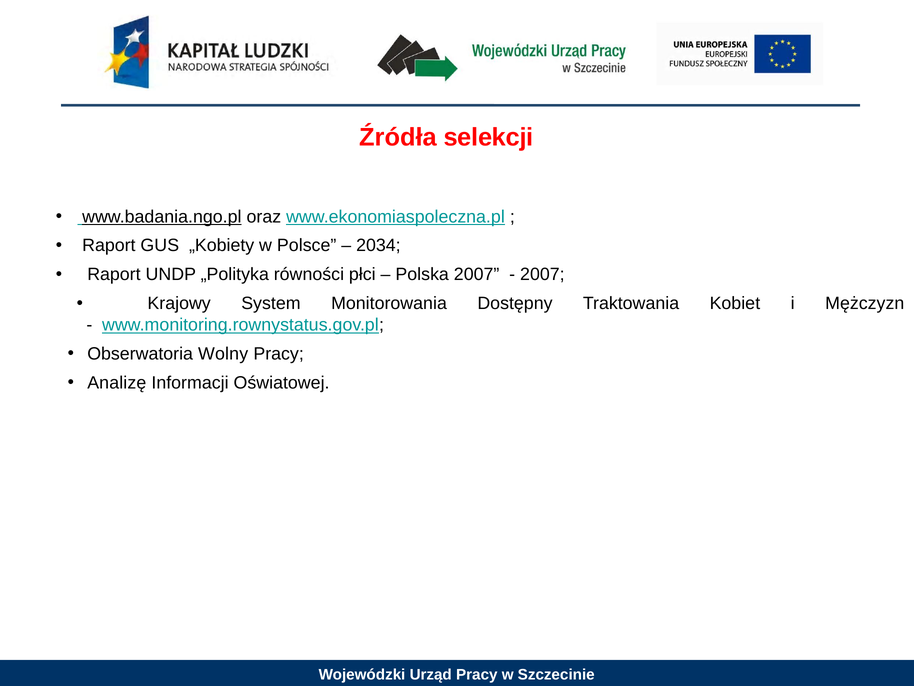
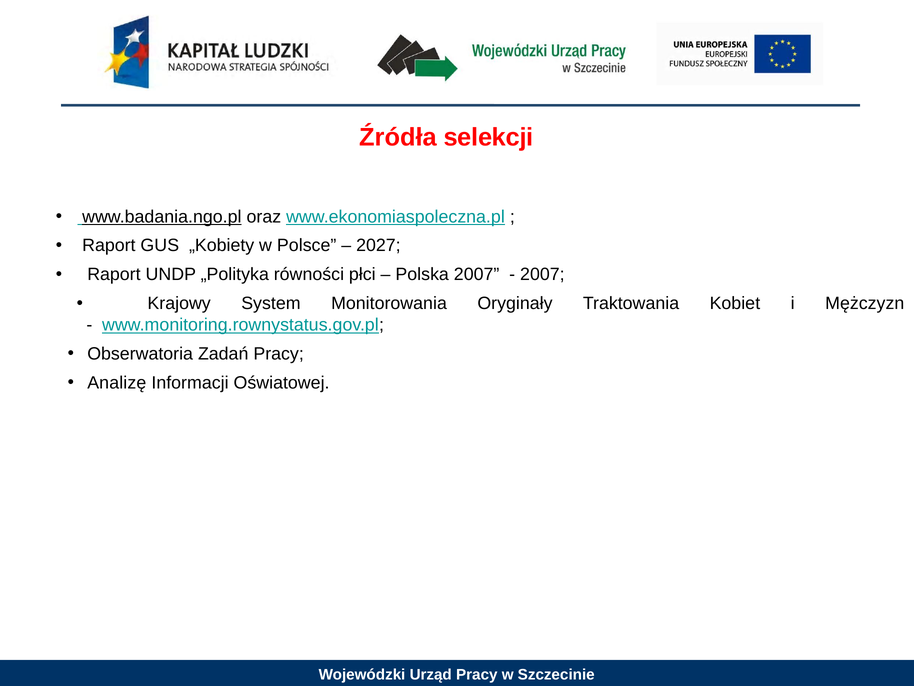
2034: 2034 -> 2027
Dostępny: Dostępny -> Oryginały
Wolny: Wolny -> Zadań
